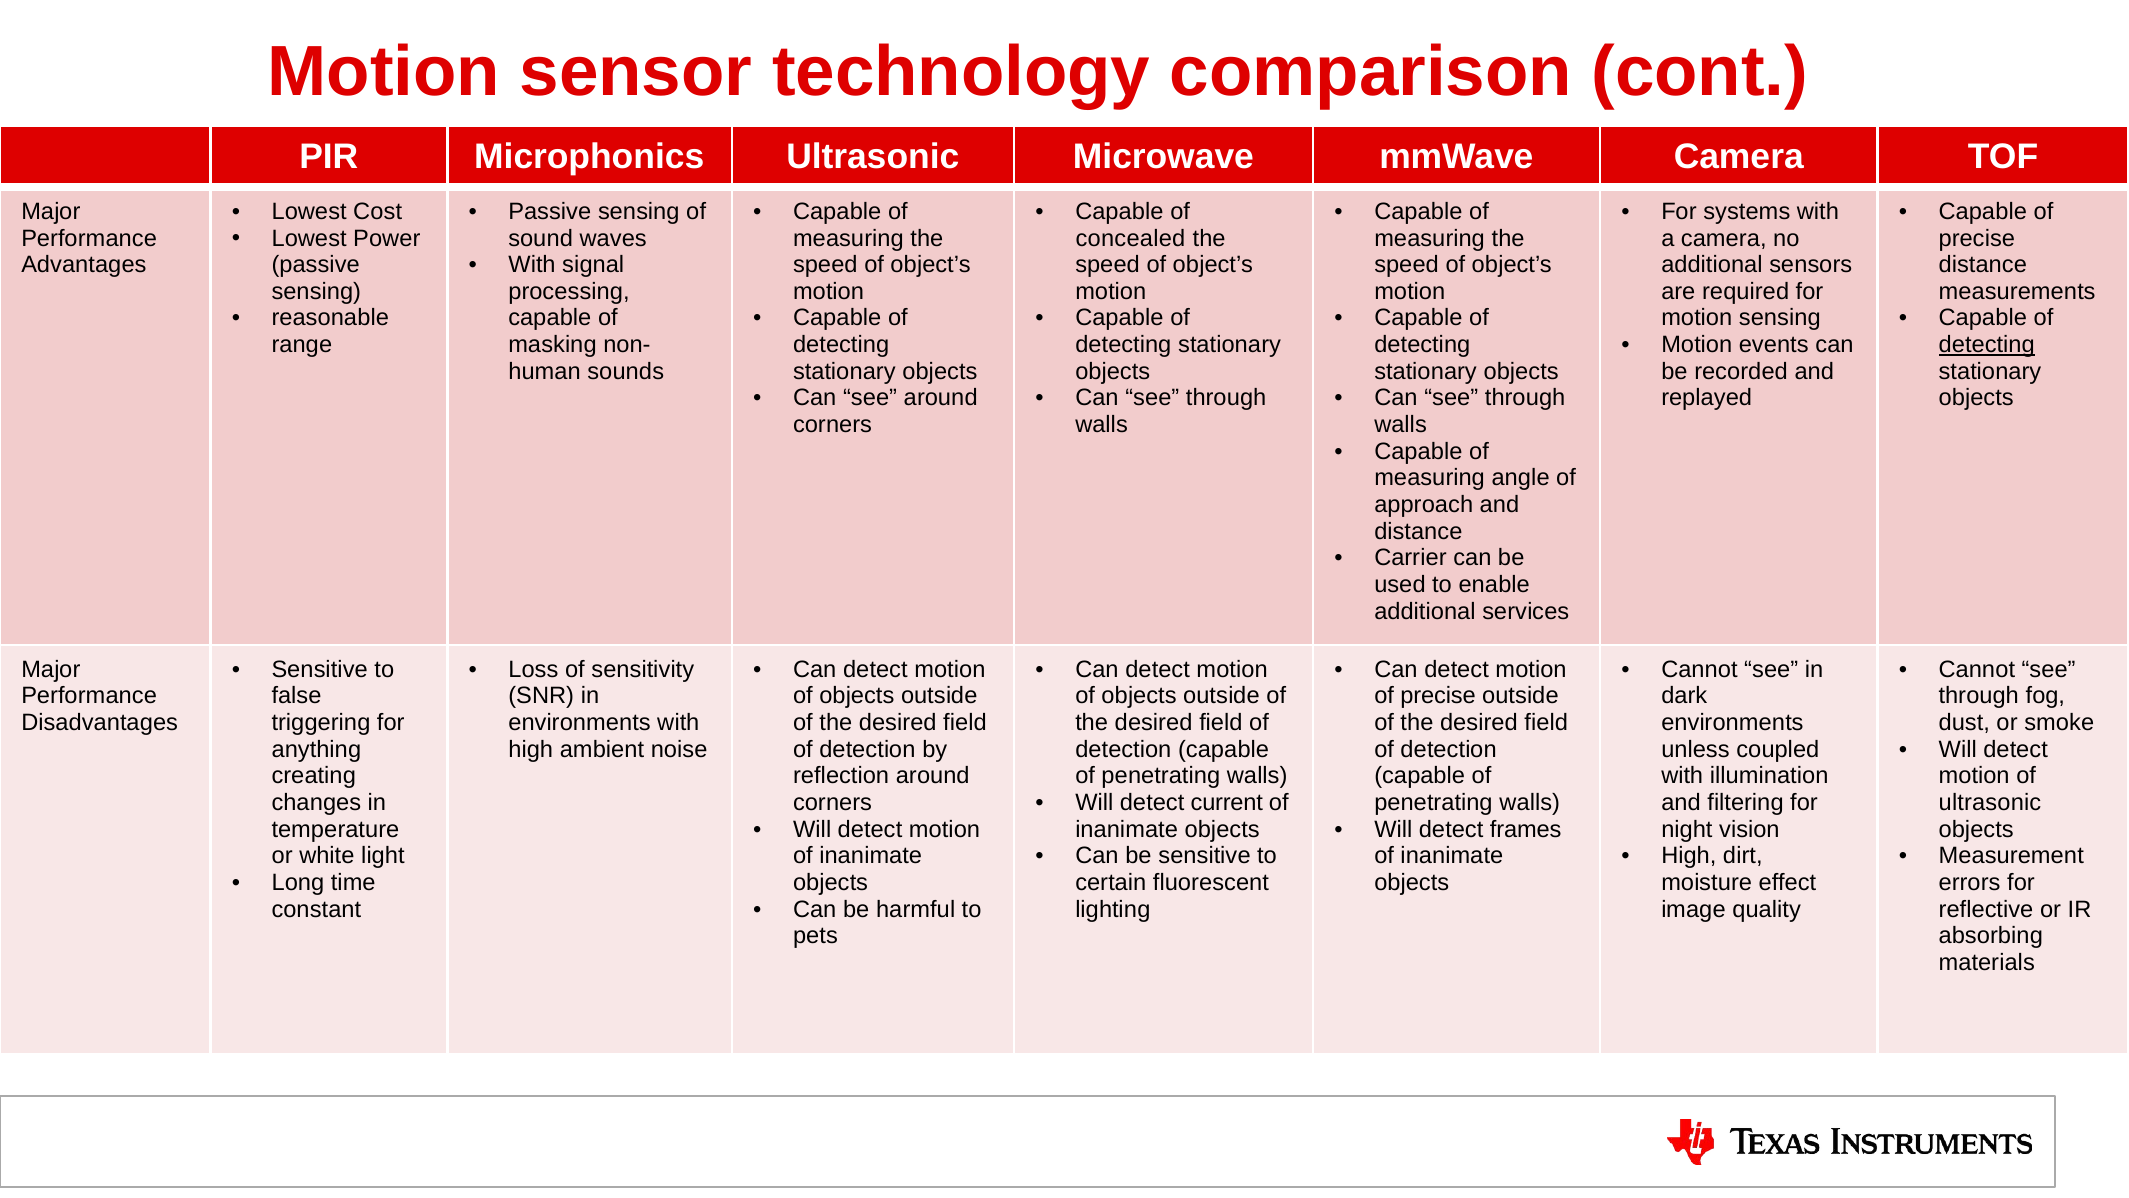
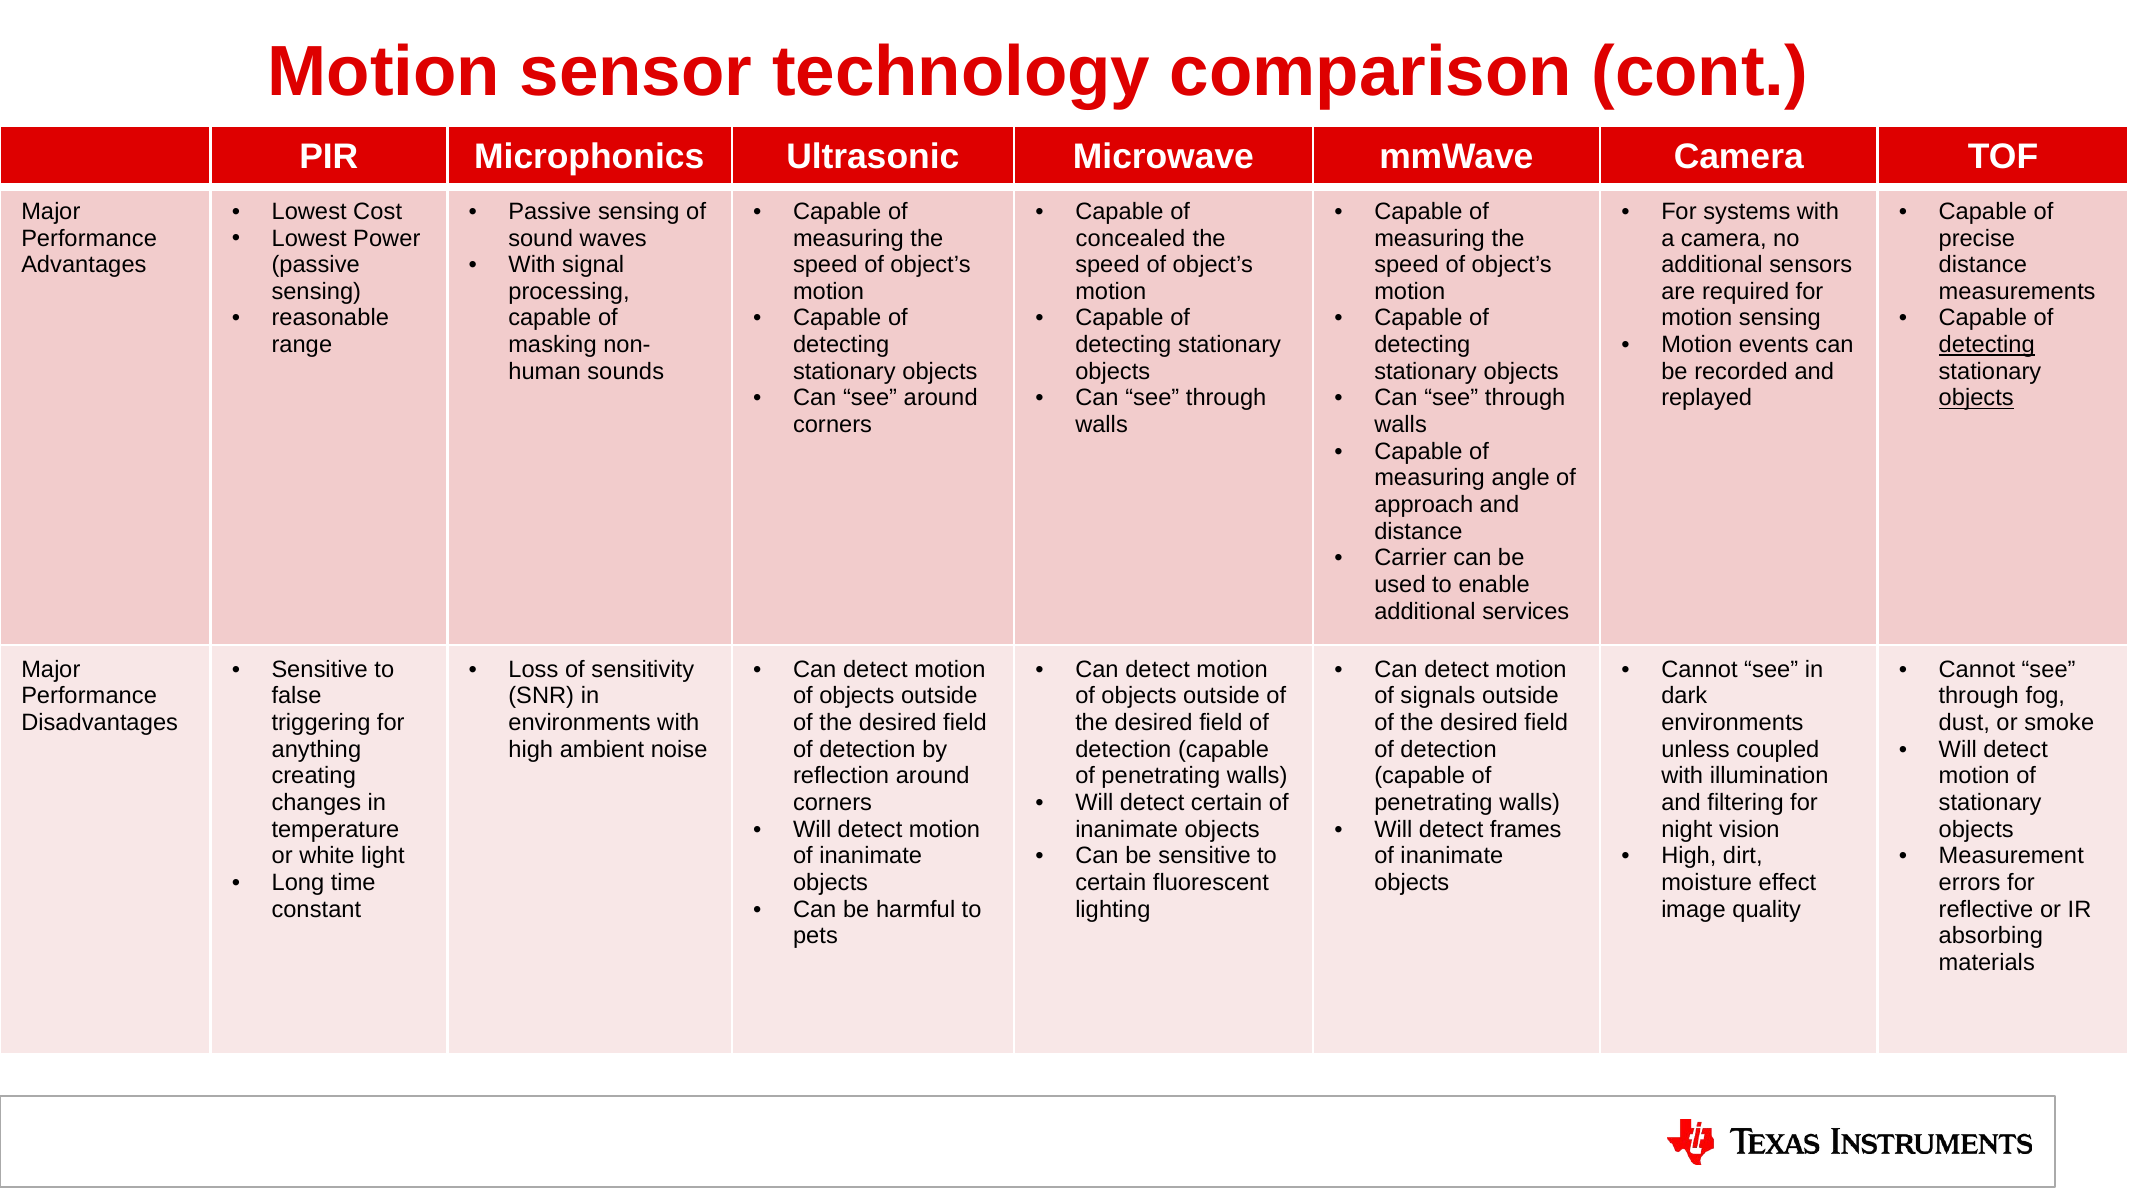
objects at (1976, 398) underline: none -> present
precise at (1438, 696): precise -> signals
detect current: current -> certain
ultrasonic at (1990, 803): ultrasonic -> stationary
